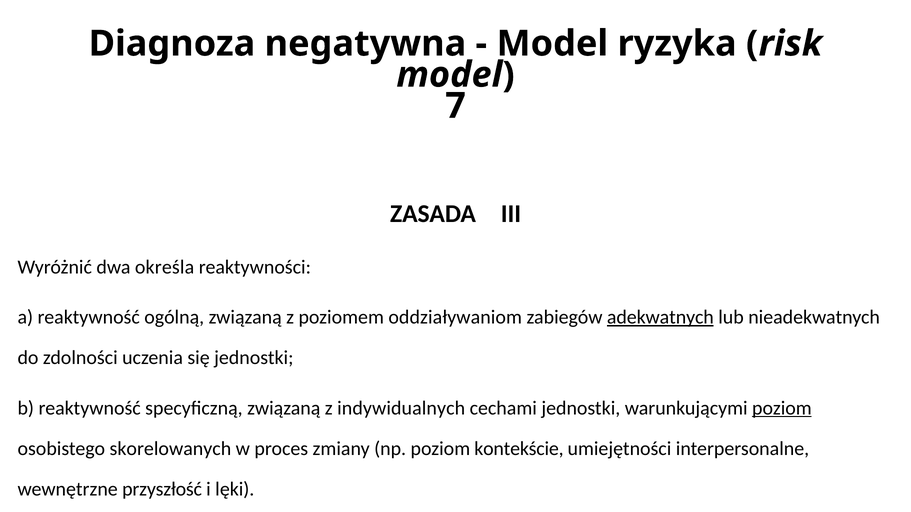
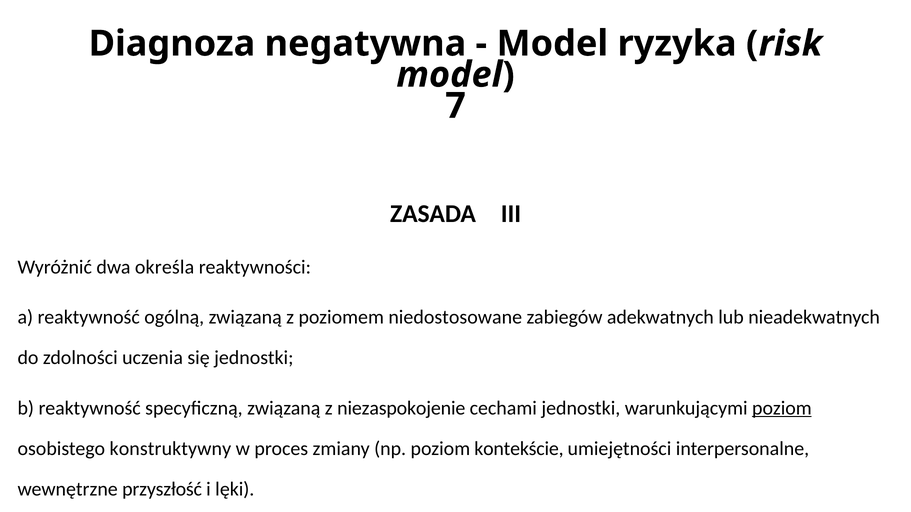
oddziaływaniom: oddziaływaniom -> niedostosowane
adekwatnych underline: present -> none
indywidualnych: indywidualnych -> niezaspokojenie
skorelowanych: skorelowanych -> konstruktywny
